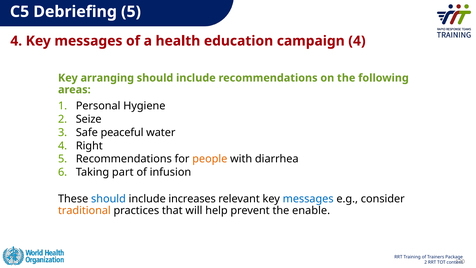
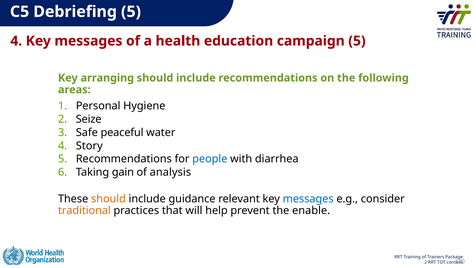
campaign 4: 4 -> 5
Right: Right -> Story
people colour: orange -> blue
part: part -> gain
infusion: infusion -> analysis
should at (108, 199) colour: blue -> orange
increases: increases -> guidance
